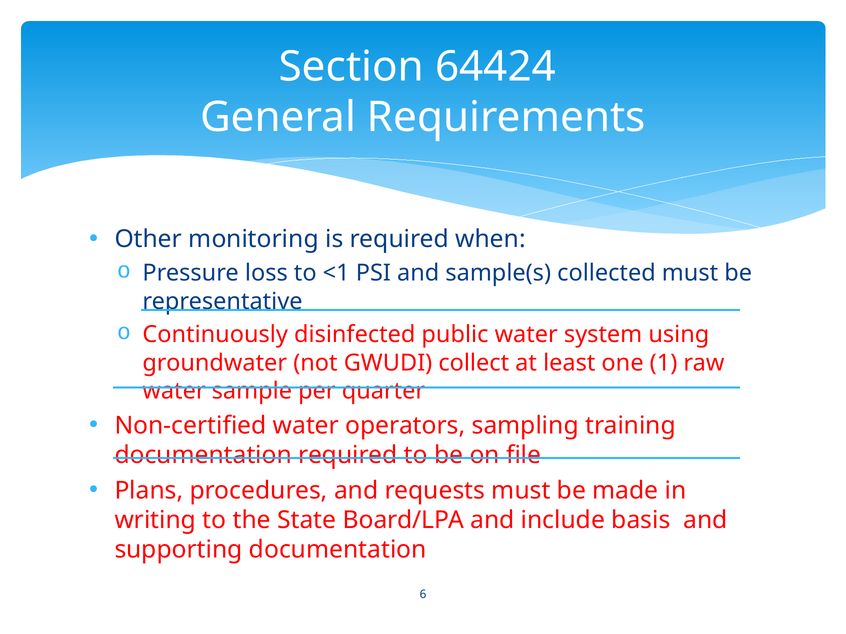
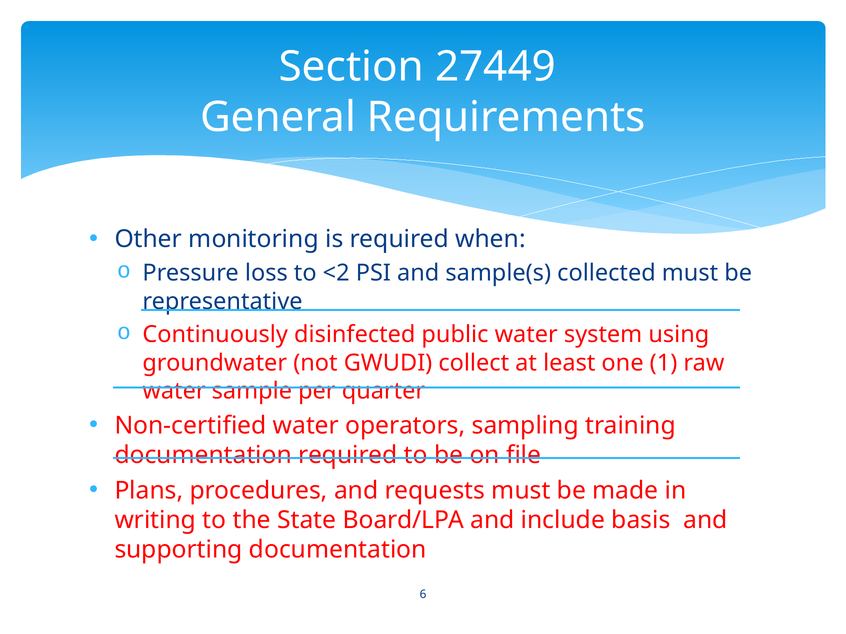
64424: 64424 -> 27449
<1: <1 -> <2
